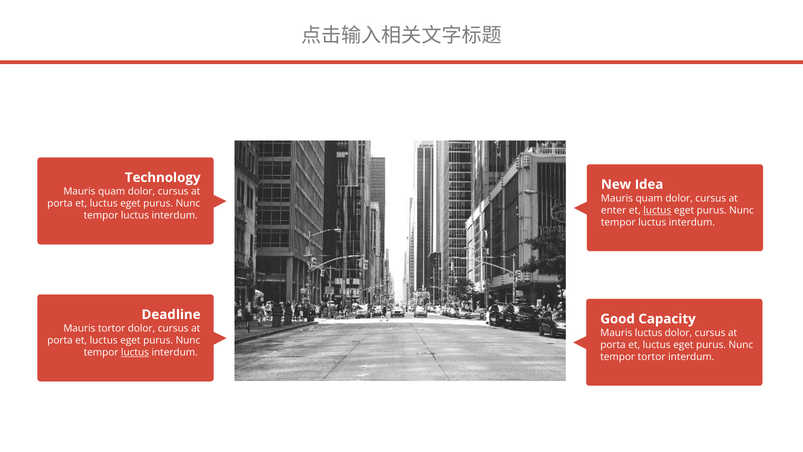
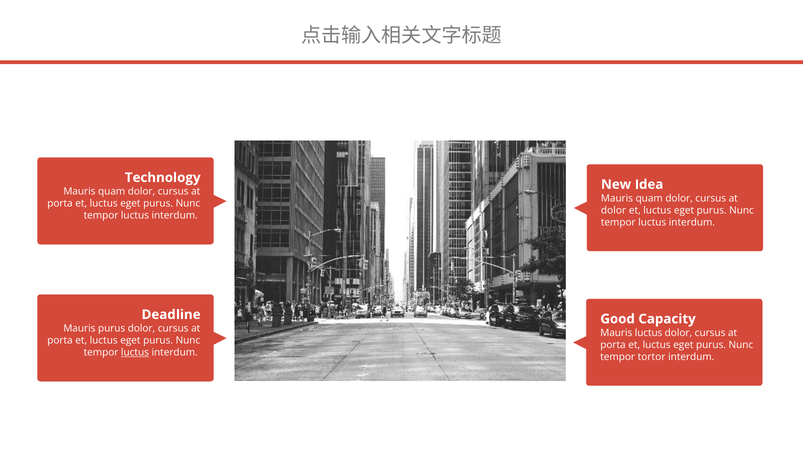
enter at (614, 210): enter -> dolor
luctus at (657, 210) underline: present -> none
Mauris tortor: tortor -> purus
